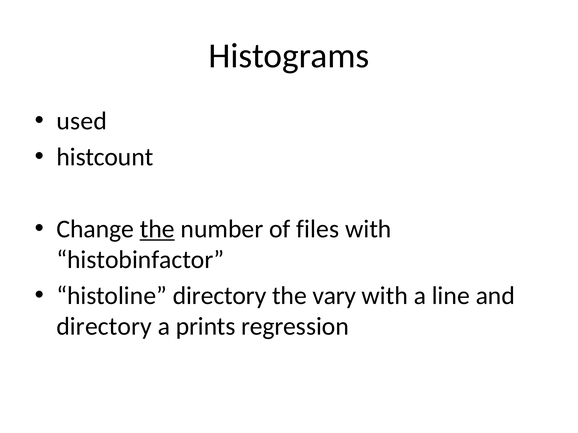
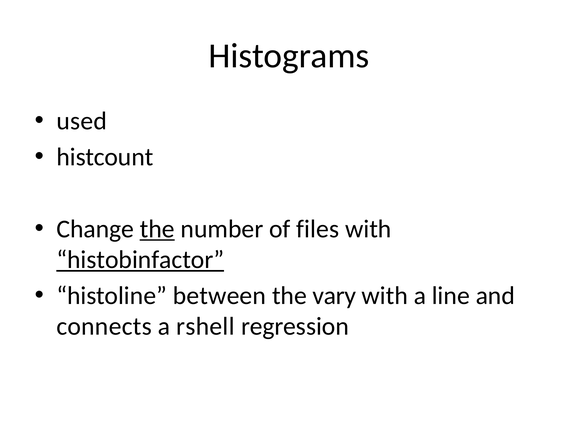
histobinfactor underline: none -> present
histoline directory: directory -> between
directory at (104, 327): directory -> connects
prints: prints -> rshell
